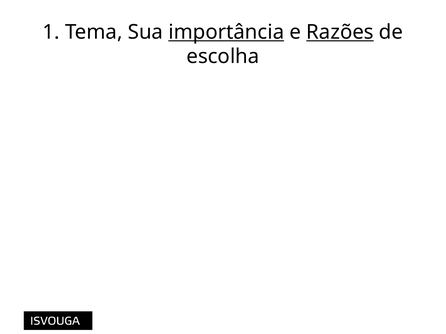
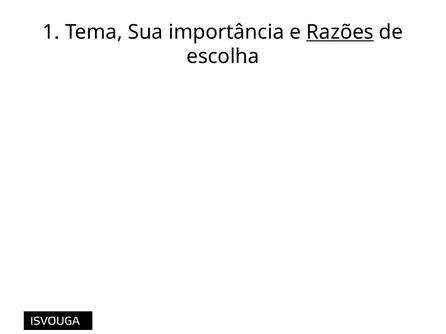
importância underline: present -> none
